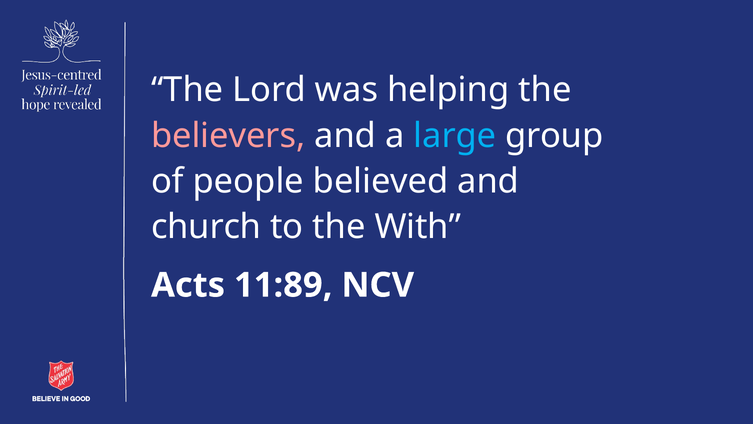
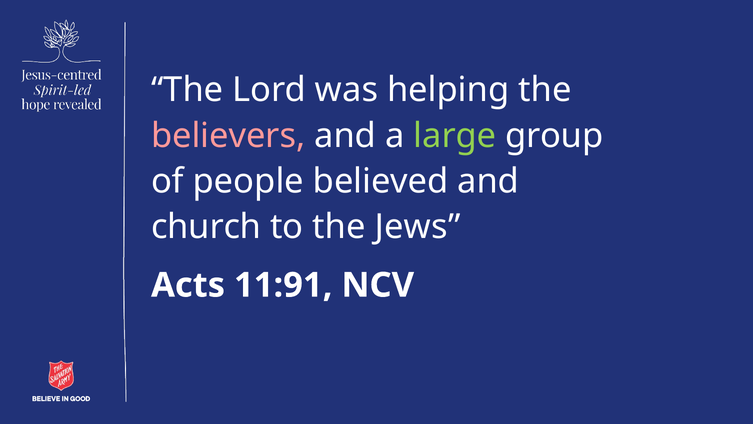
large colour: light blue -> light green
With: With -> Jews
11:89: 11:89 -> 11:91
